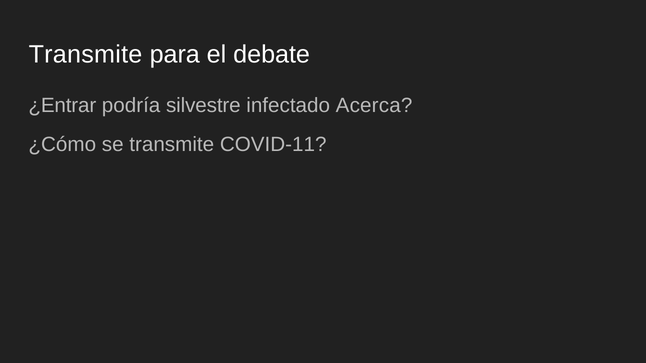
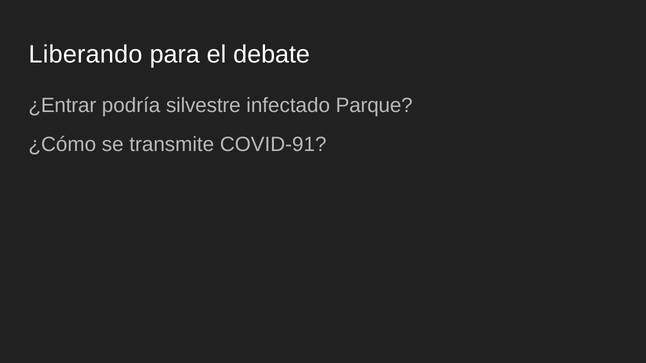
Transmite at (85, 55): Transmite -> Liberando
Acerca: Acerca -> Parque
COVID-11: COVID-11 -> COVID-91
